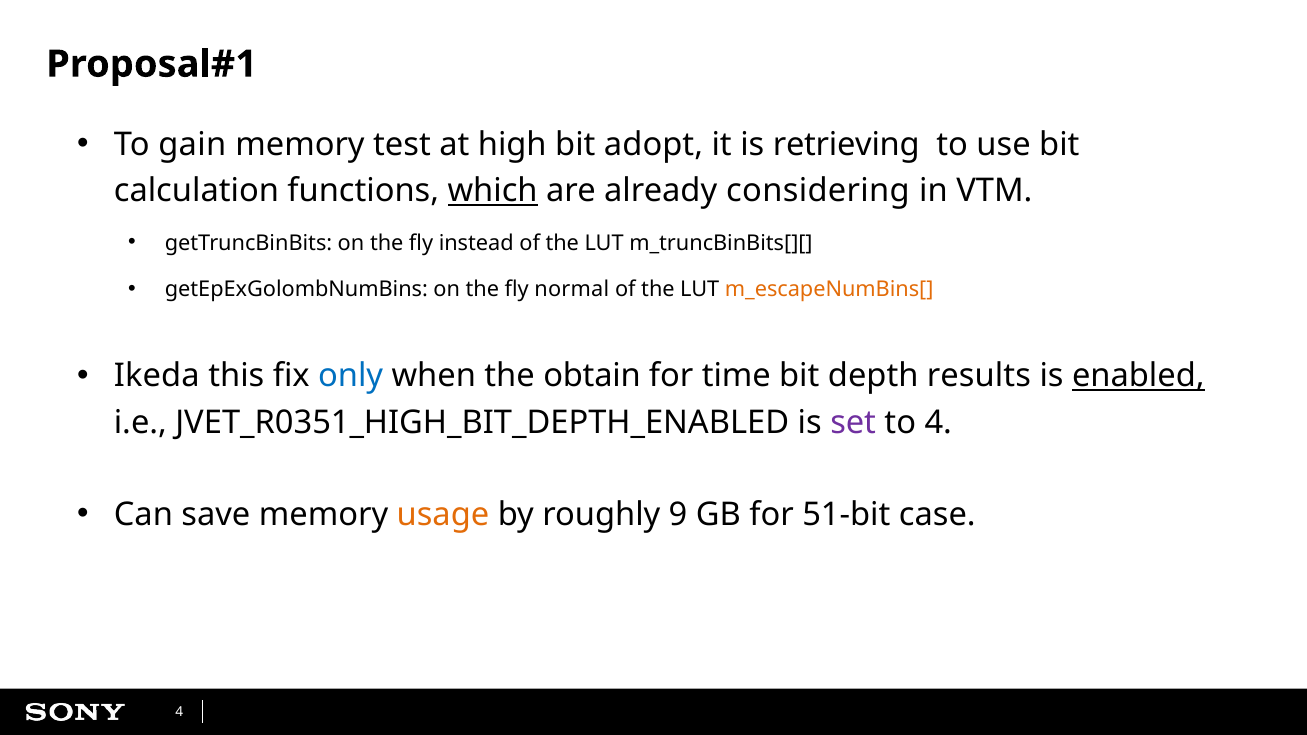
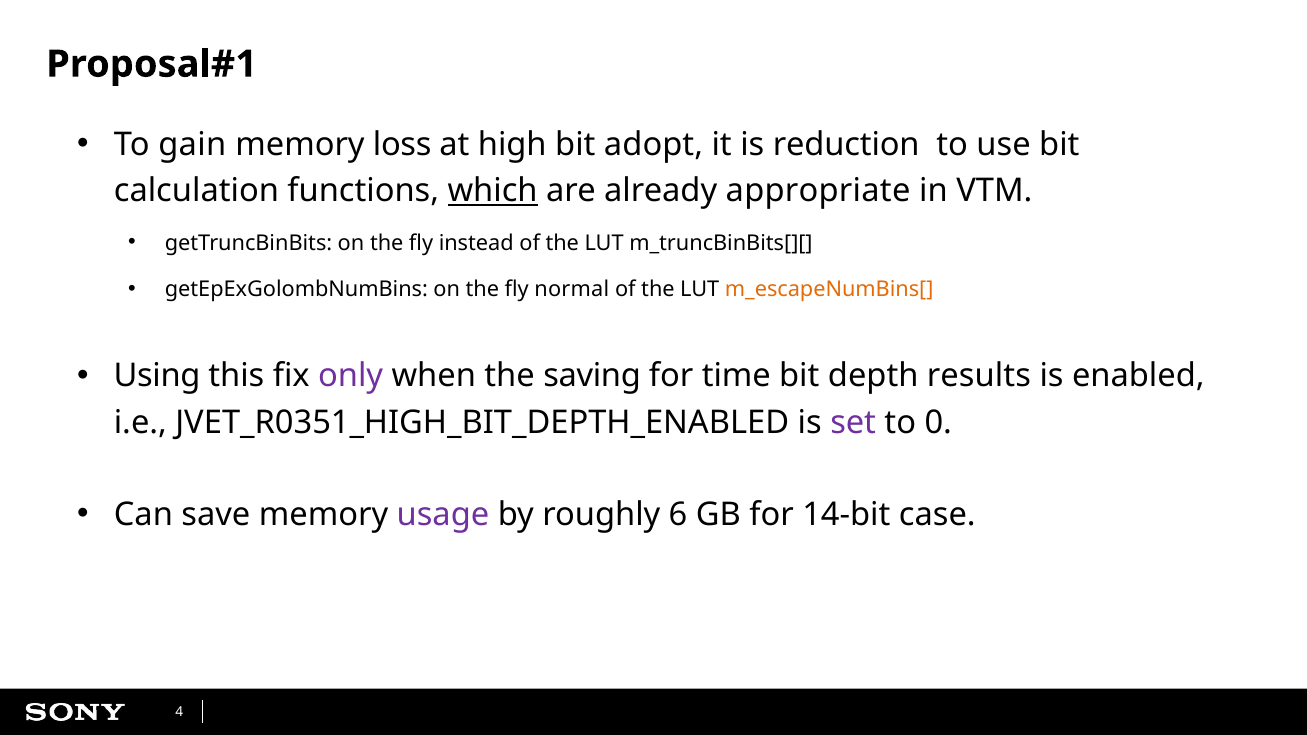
test: test -> loss
retrieving: retrieving -> reduction
considering: considering -> appropriate
Ikeda: Ikeda -> Using
only colour: blue -> purple
obtain: obtain -> saving
enabled underline: present -> none
to 4: 4 -> 0
usage colour: orange -> purple
9: 9 -> 6
51-bit: 51-bit -> 14-bit
